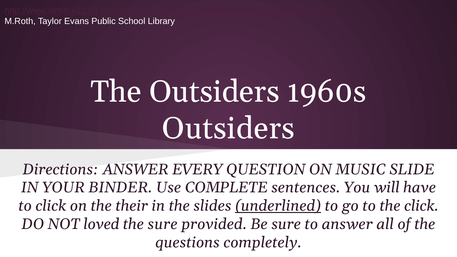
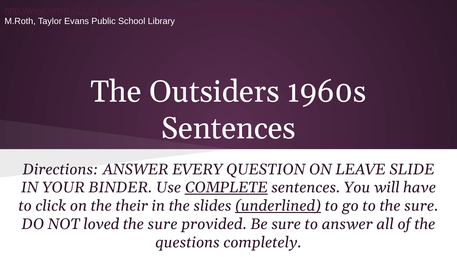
Outsiders at (228, 128): Outsiders -> Sentences
MUSIC: MUSIC -> LEAVE
COMPLETE underline: none -> present
to the click: click -> sure
